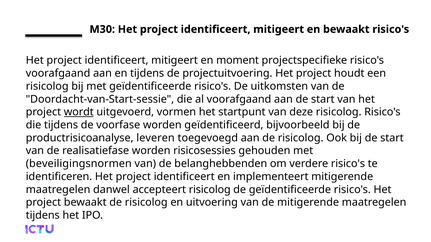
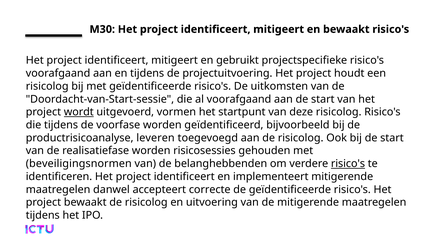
moment: moment -> gebruikt
risico's at (348, 164) underline: none -> present
accepteert risicolog: risicolog -> correcte
